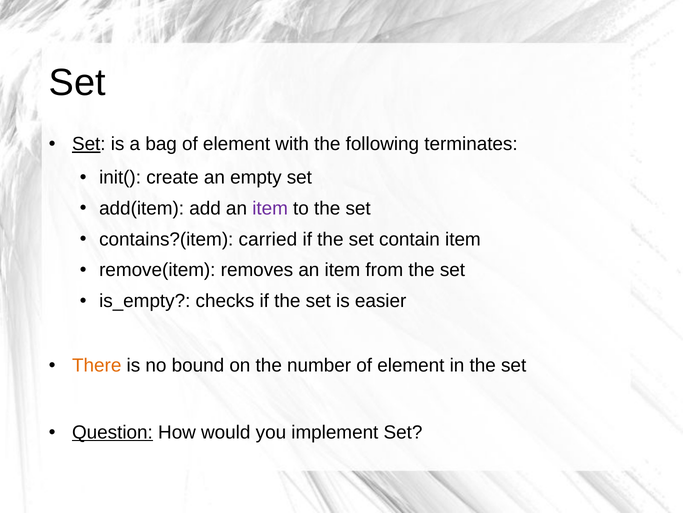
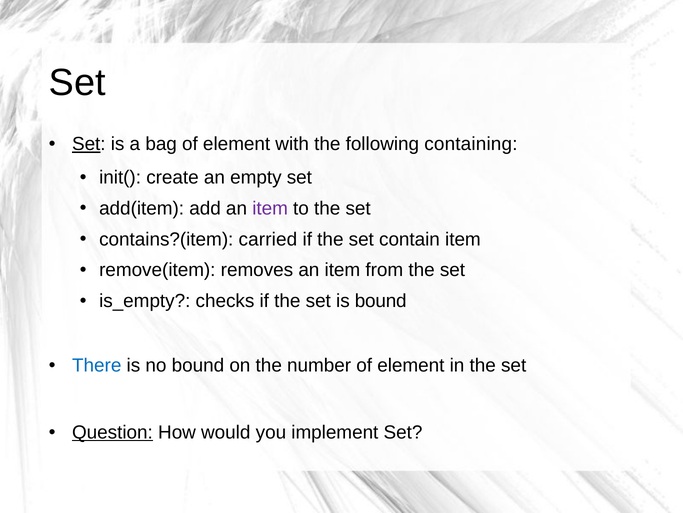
terminates: terminates -> containing
is easier: easier -> bound
There colour: orange -> blue
